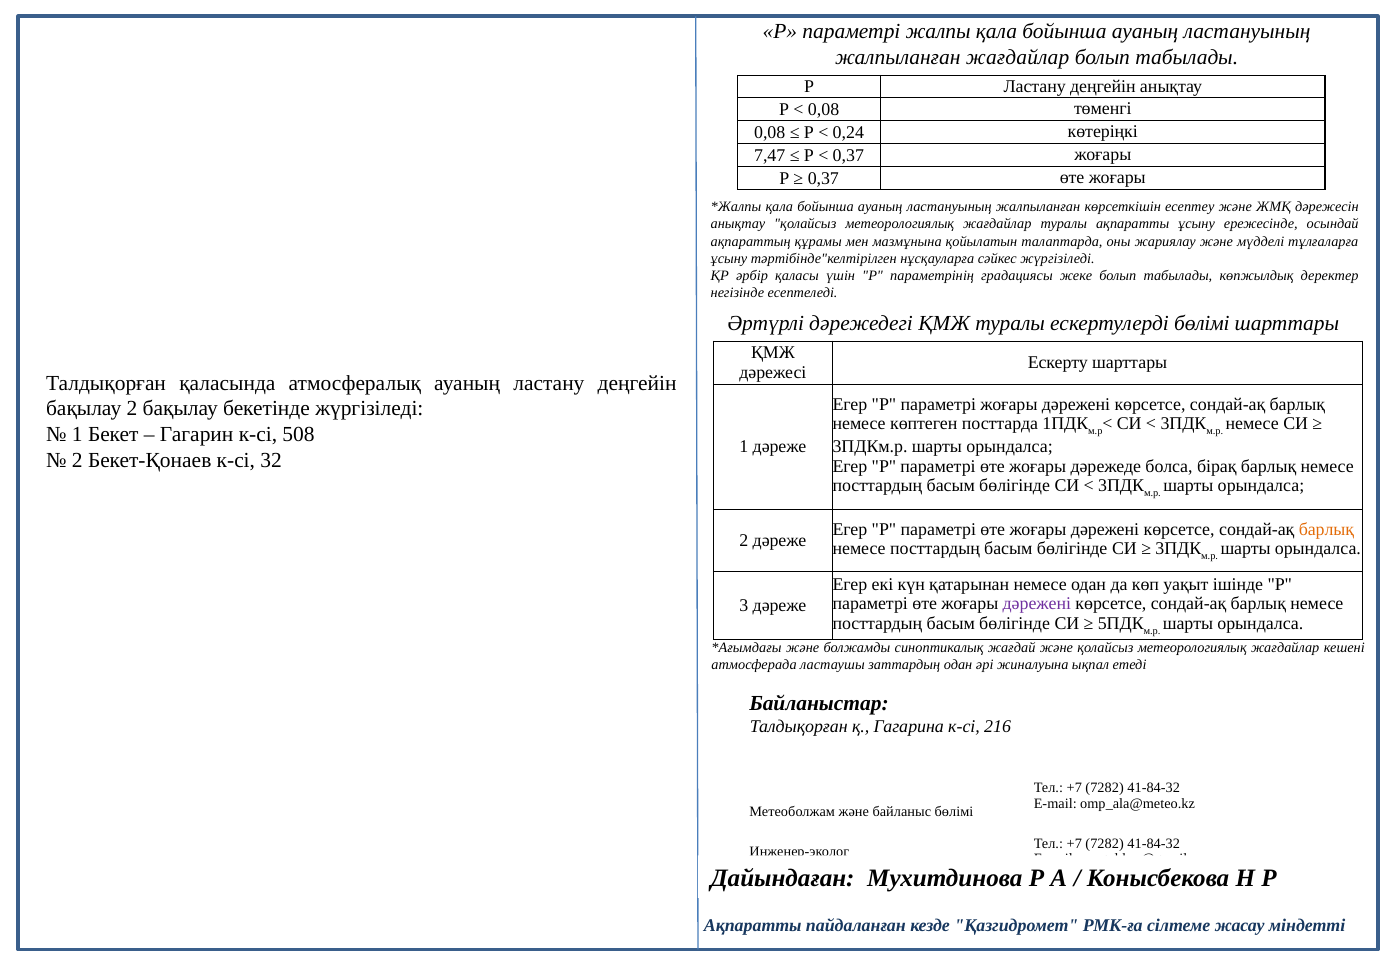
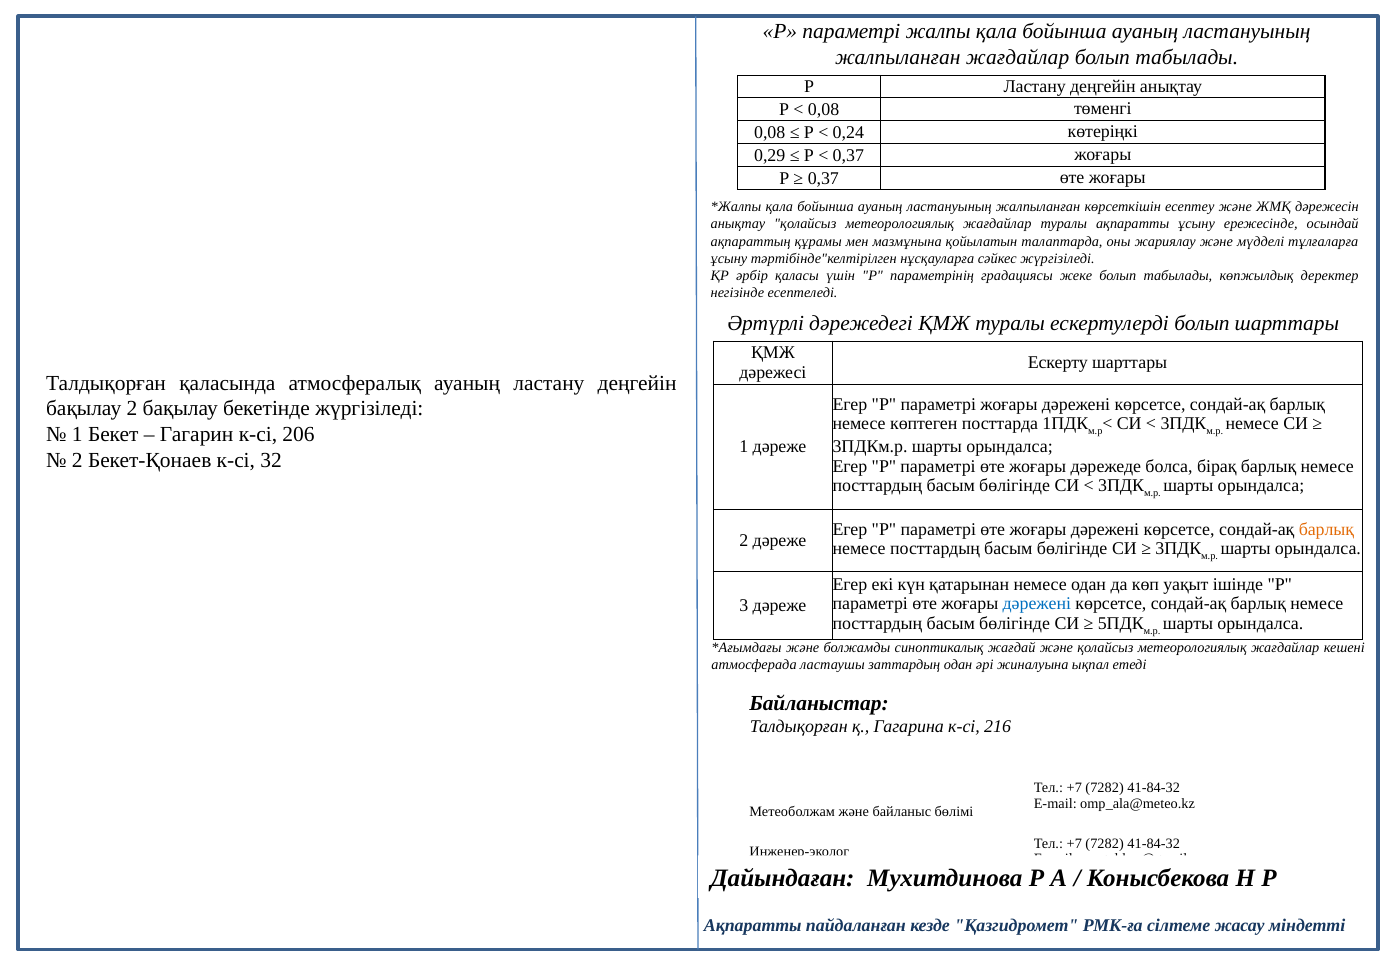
7,47: 7,47 -> 0,29
ескертулерді бөлімі: бөлімі -> болып
508: 508 -> 206
дәрежені at (1037, 604) colour: purple -> blue
